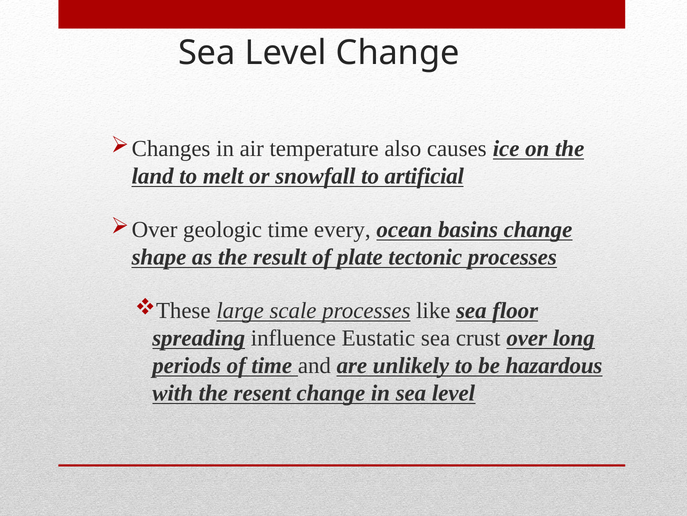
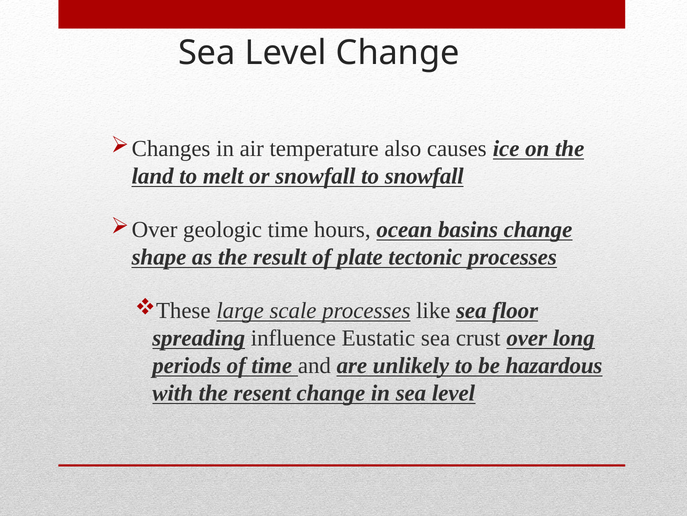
to artificial: artificial -> snowfall
every: every -> hours
